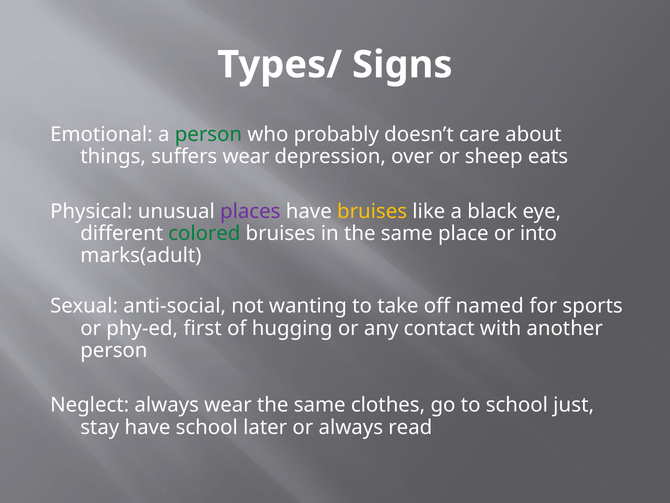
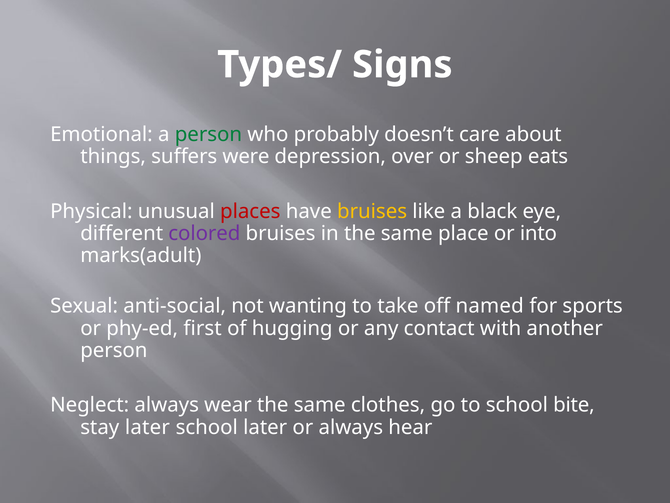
suffers wear: wear -> were
places colour: purple -> red
colored colour: green -> purple
just: just -> bite
stay have: have -> later
read: read -> hear
